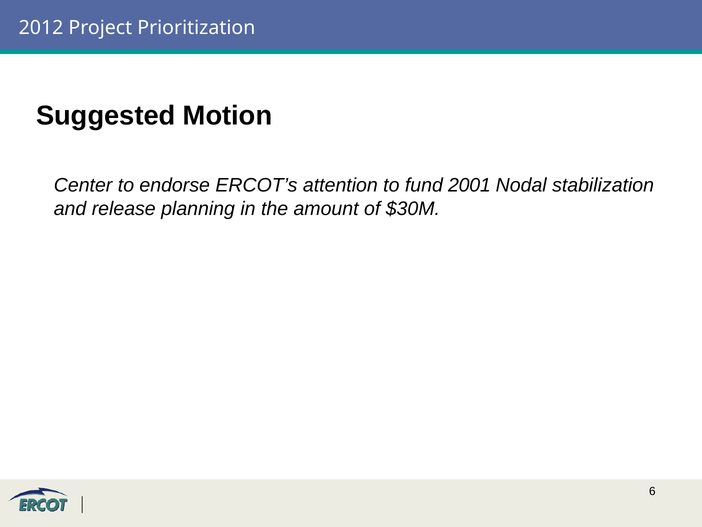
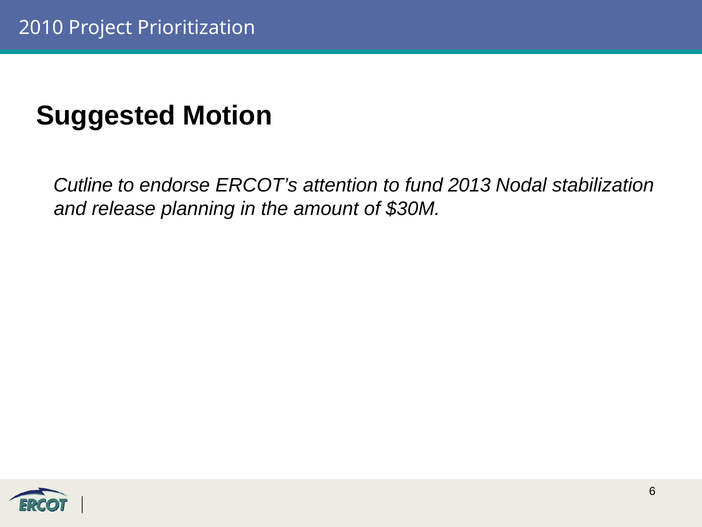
2012: 2012 -> 2010
Center: Center -> Cutline
2001: 2001 -> 2013
